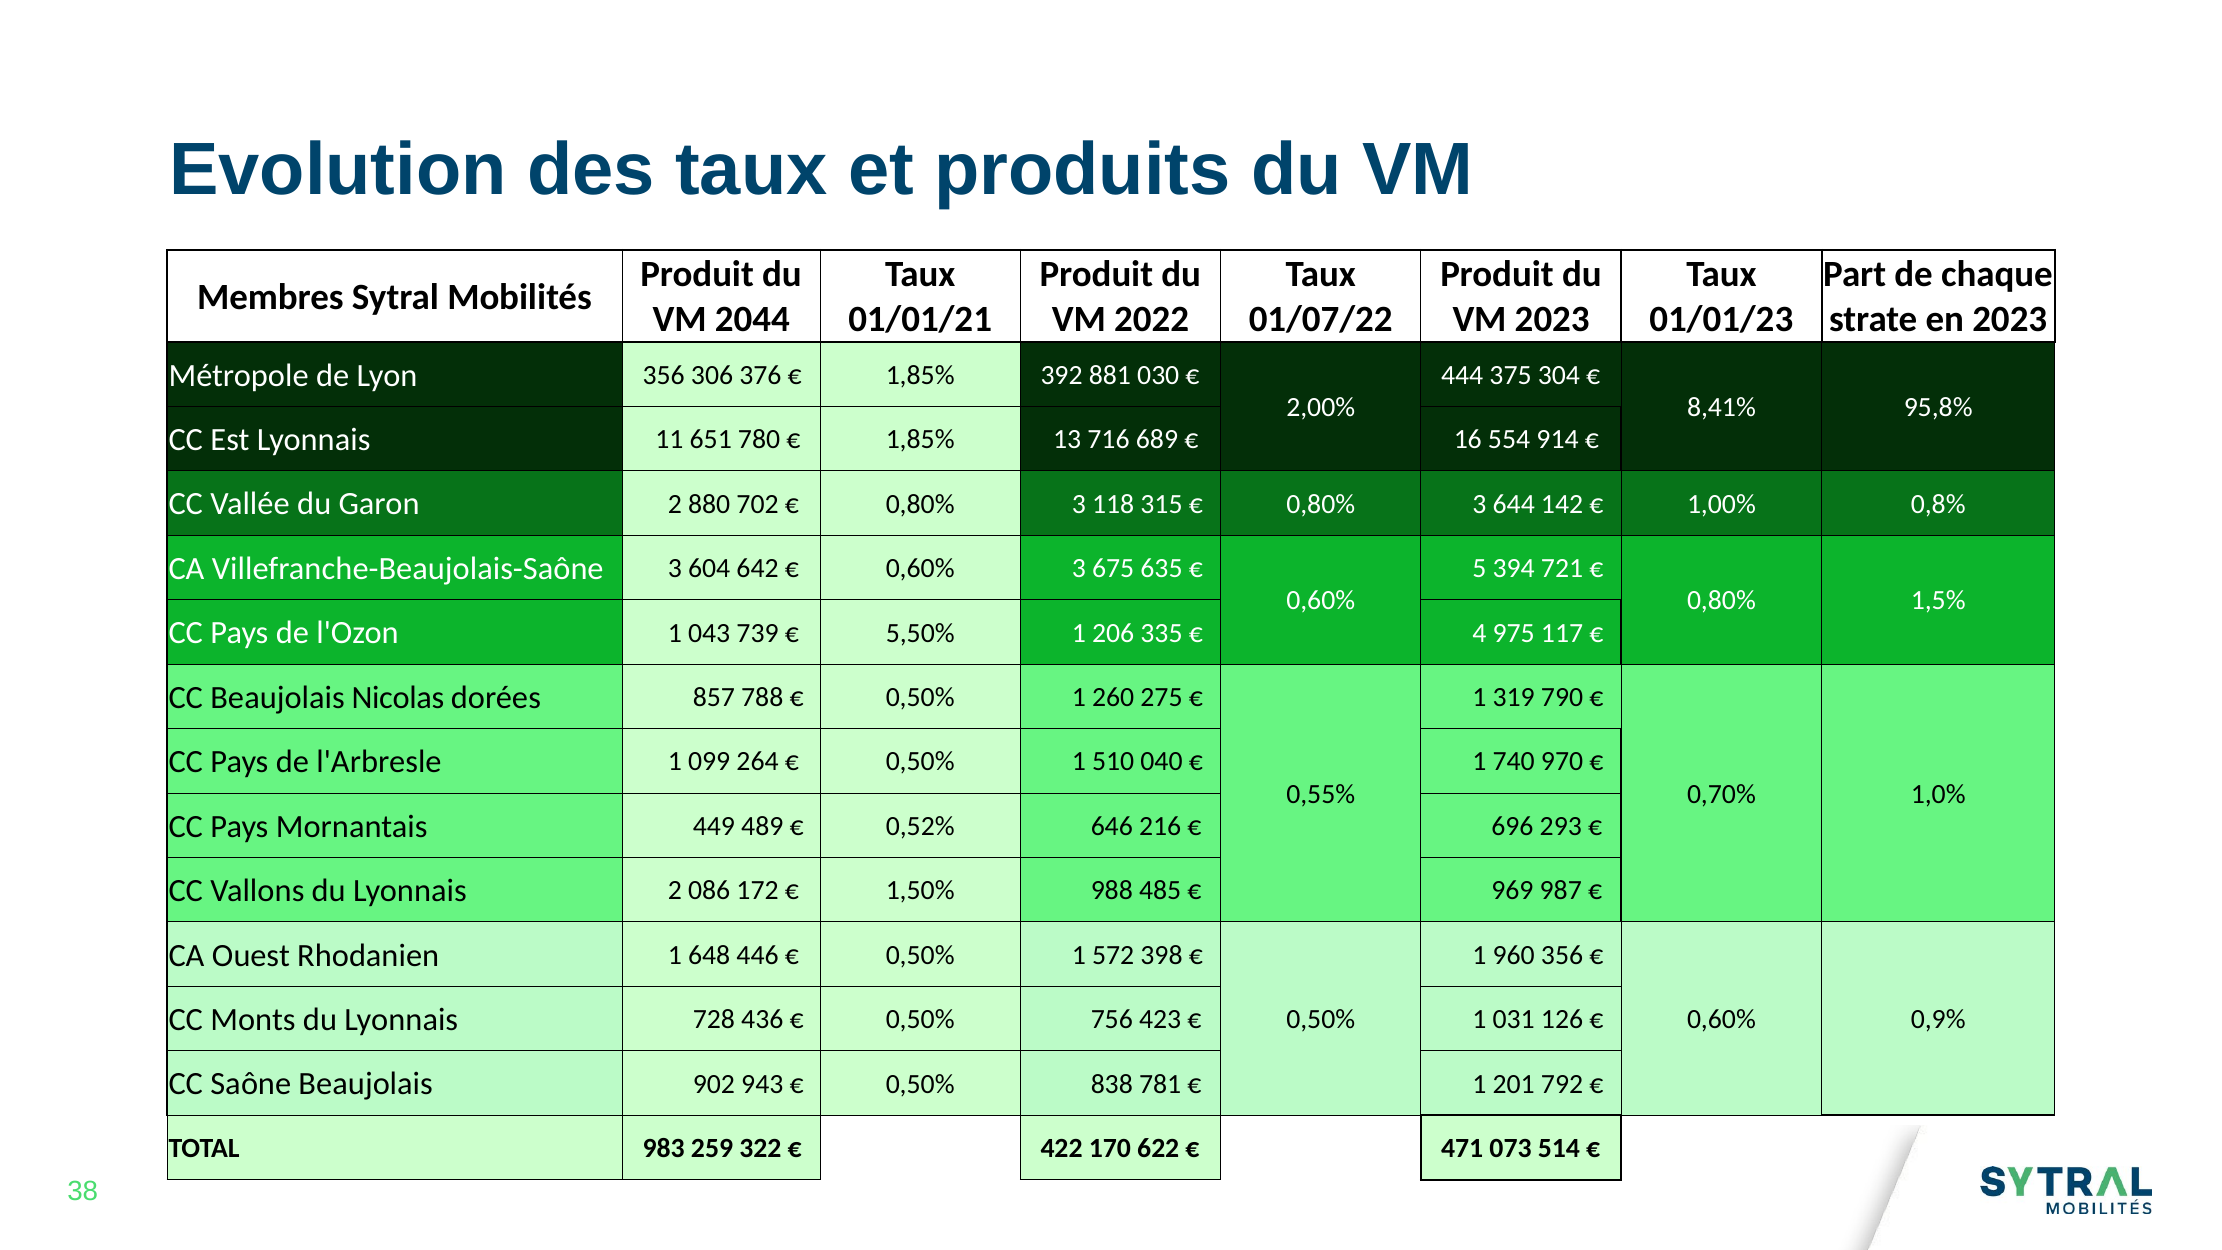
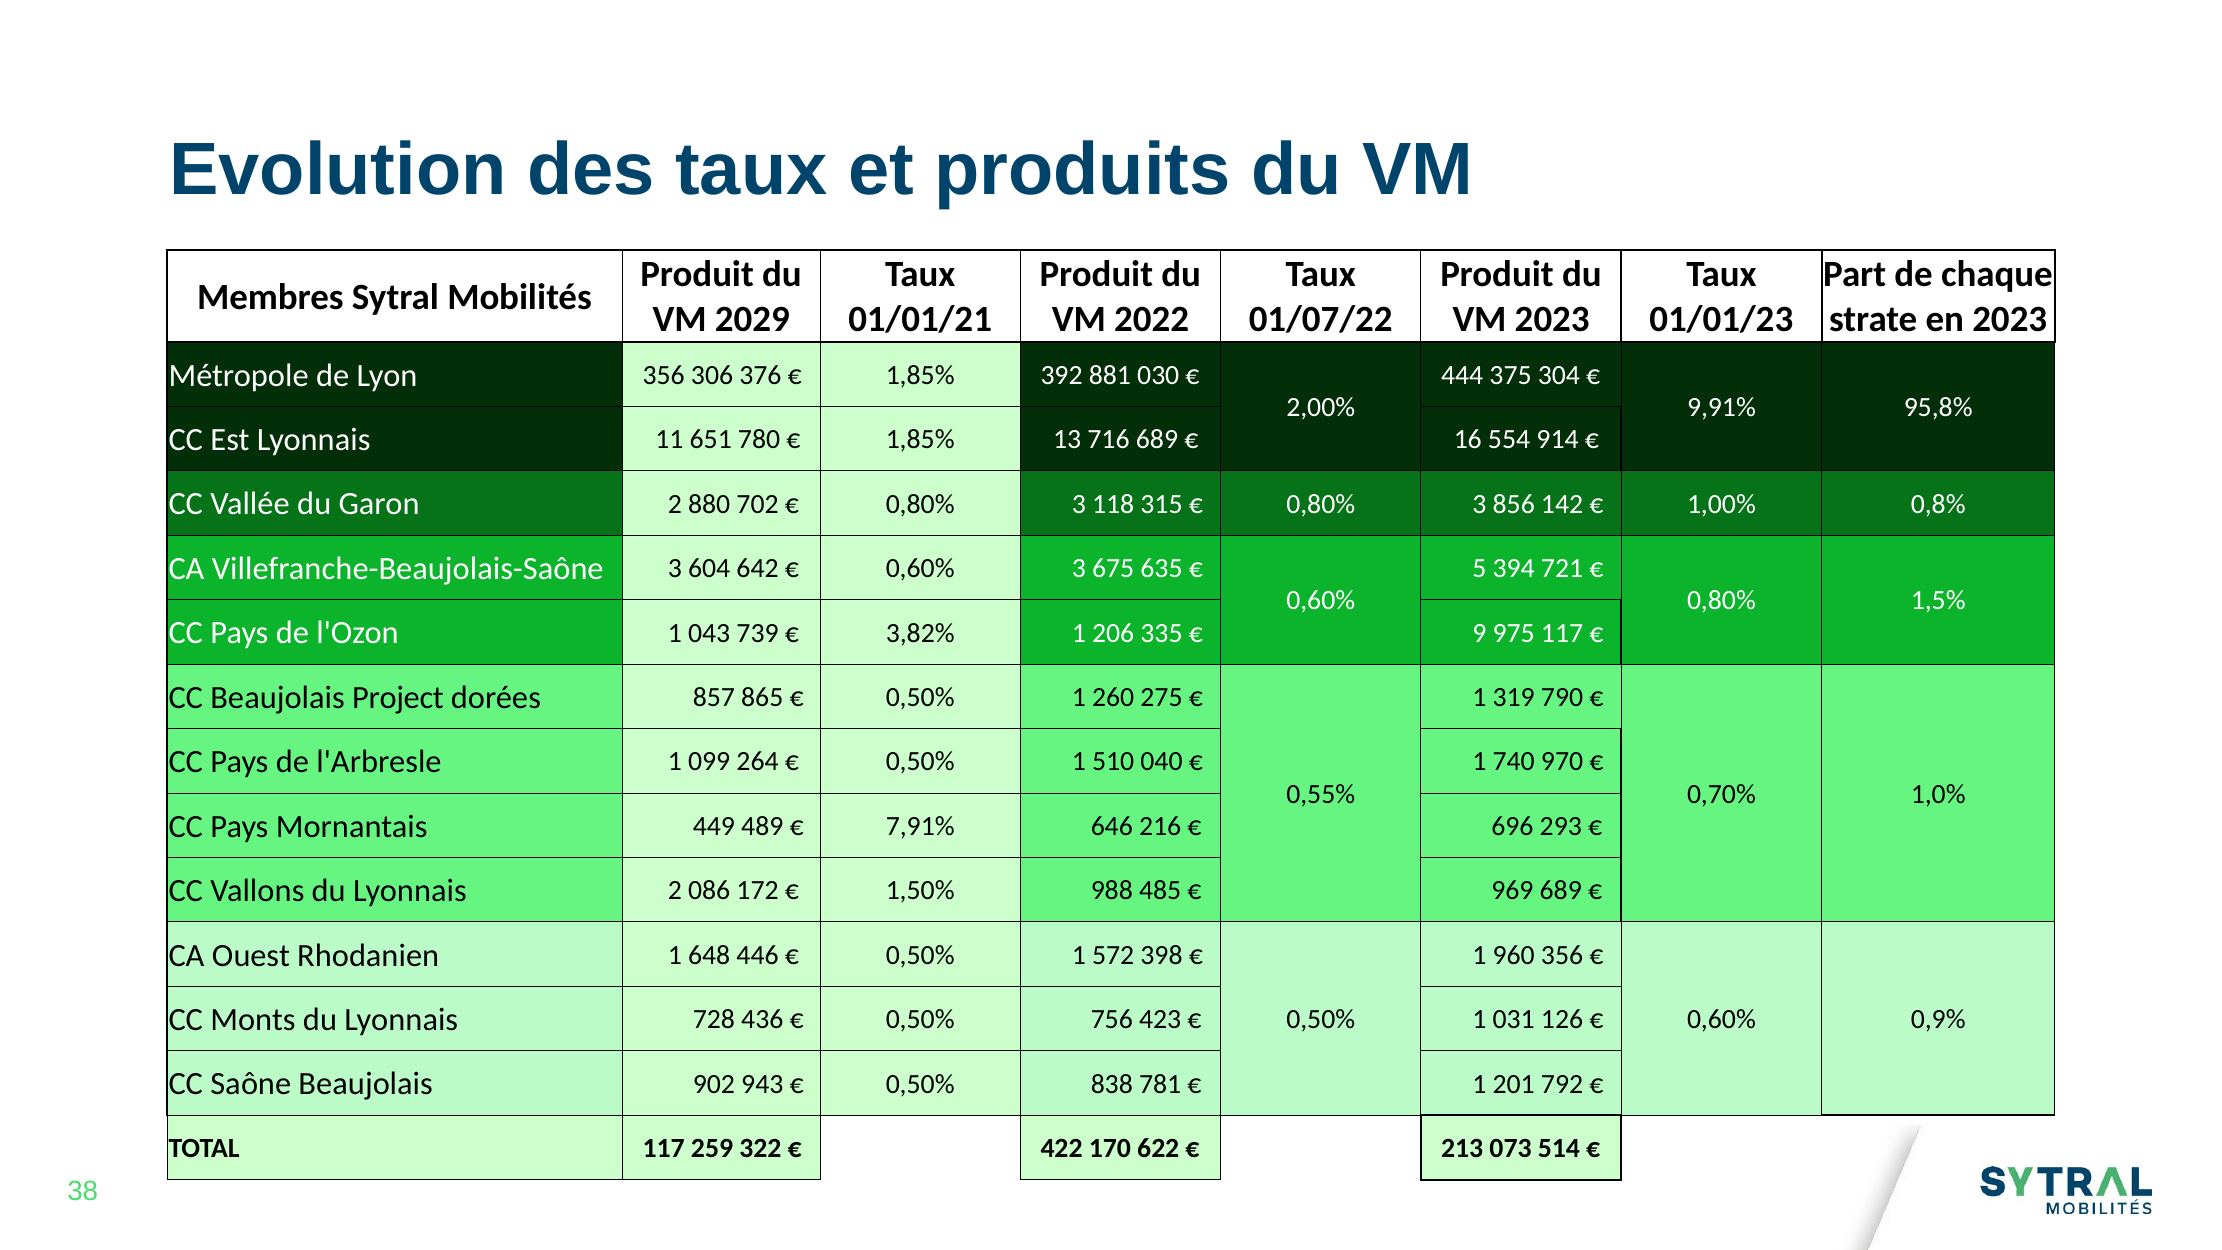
2044: 2044 -> 2029
8,41%: 8,41% -> 9,91%
644: 644 -> 856
5,50%: 5,50% -> 3,82%
4: 4 -> 9
Nicolas: Nicolas -> Project
788: 788 -> 865
0,52%: 0,52% -> 7,91%
969 987: 987 -> 689
TOTAL 983: 983 -> 117
471: 471 -> 213
